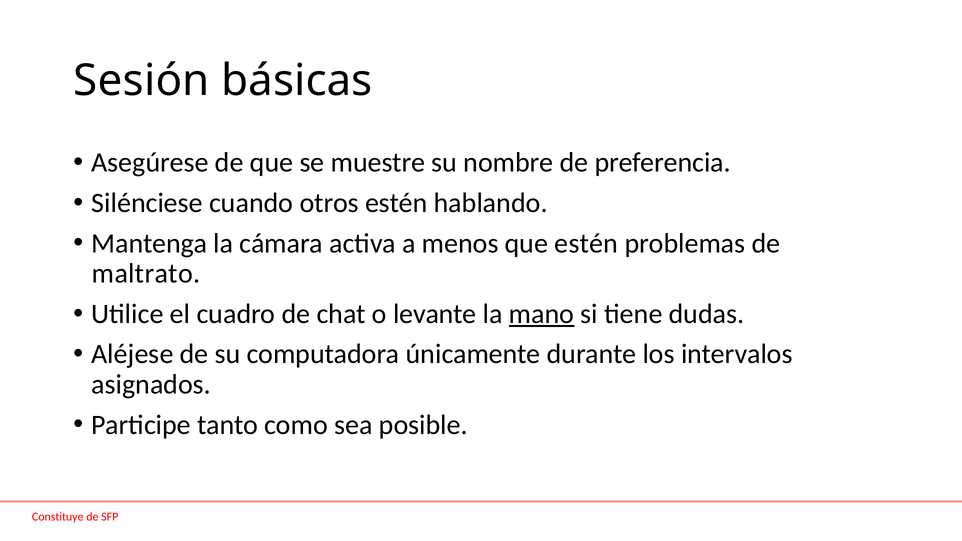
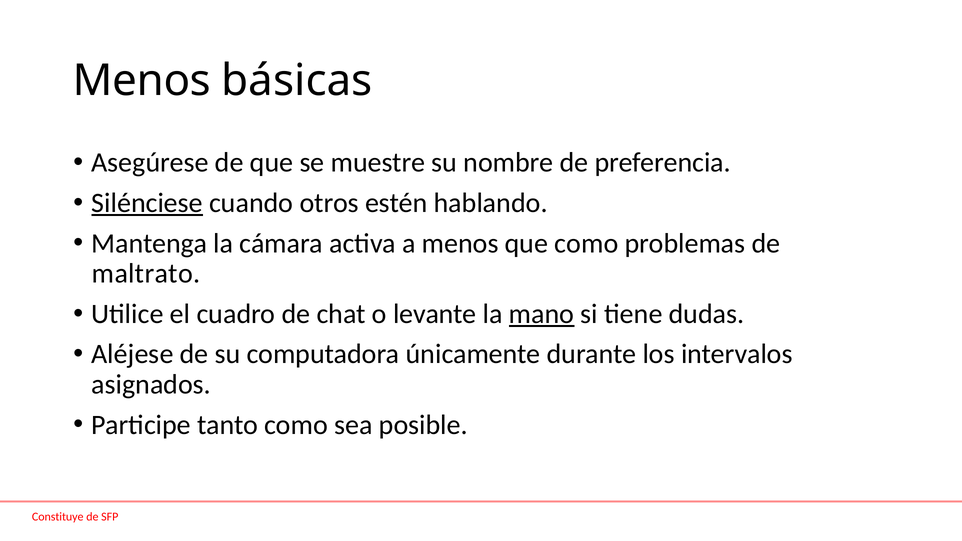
Sesión at (142, 81): Sesión -> Menos
Silénciese underline: none -> present
que estén: estén -> como
